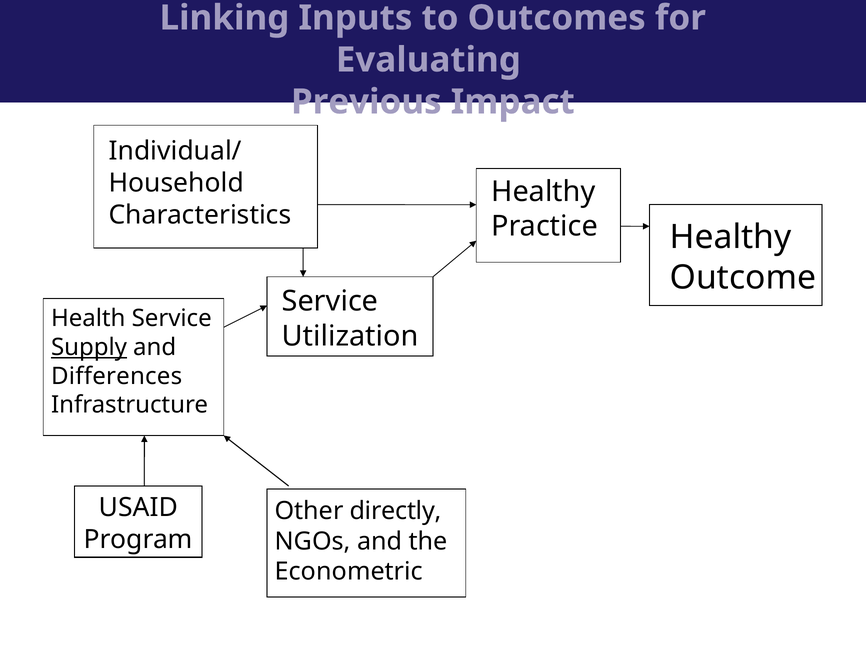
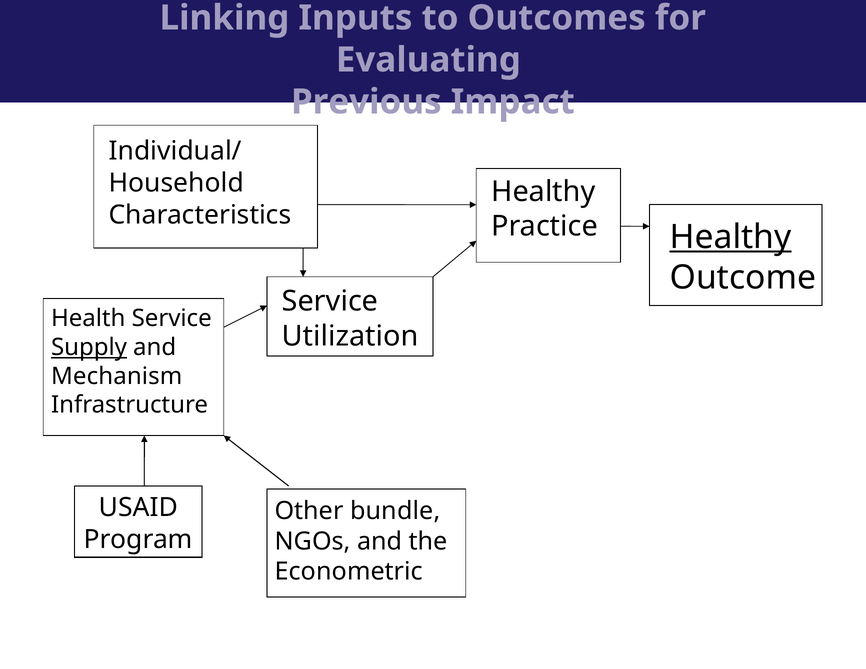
Healthy at (731, 237) underline: none -> present
Differences: Differences -> Mechanism
directly: directly -> bundle
